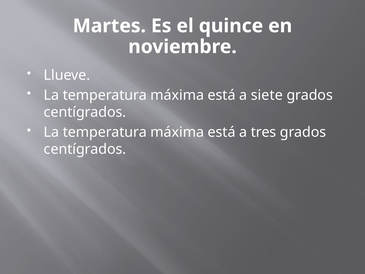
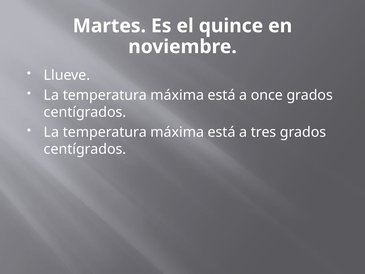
siete: siete -> once
